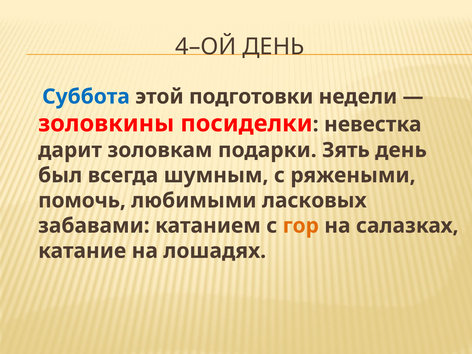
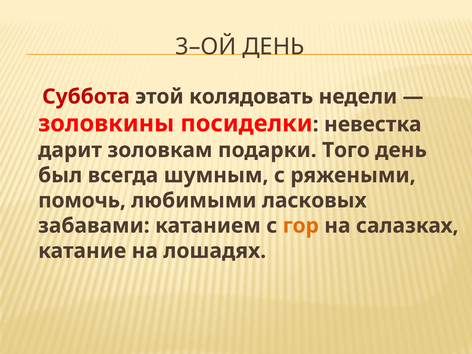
4–ОЙ: 4–ОЙ -> 3–ОЙ
Суббота colour: blue -> red
подготовки: подготовки -> колядовать
Зять: Зять -> Того
